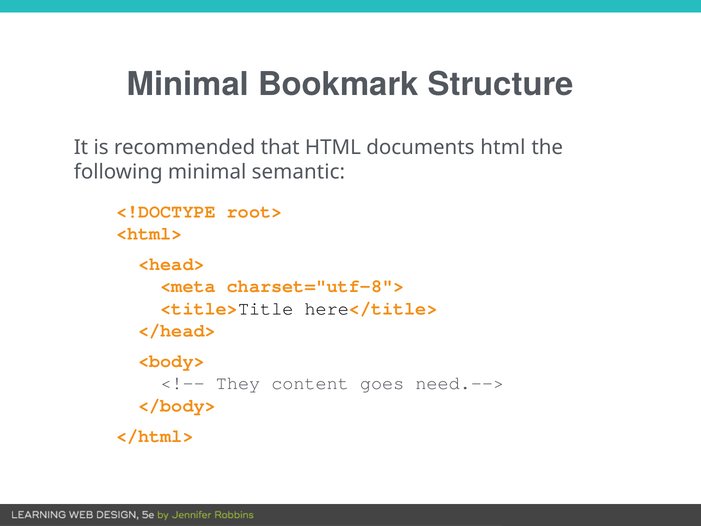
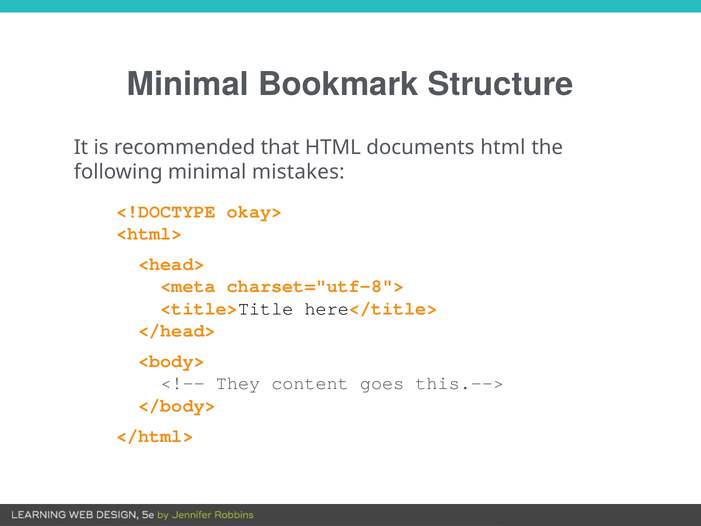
semantic: semantic -> mistakes
root>: root> -> okay>
need.-->: need.--> -> this.-->
